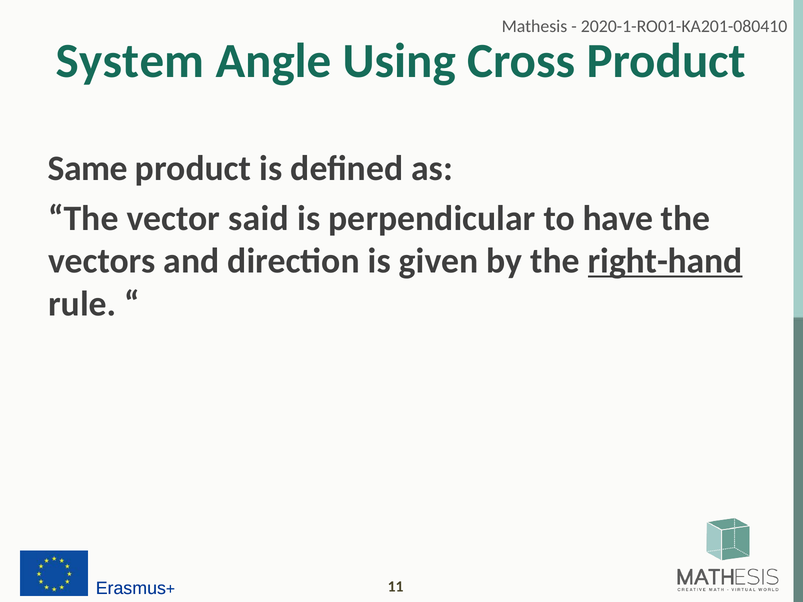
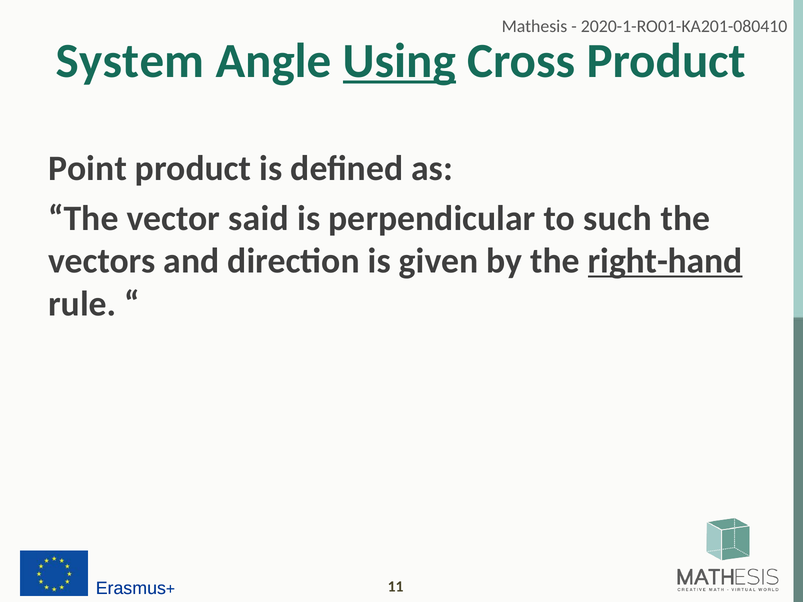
Using underline: none -> present
Same: Same -> Point
have: have -> such
